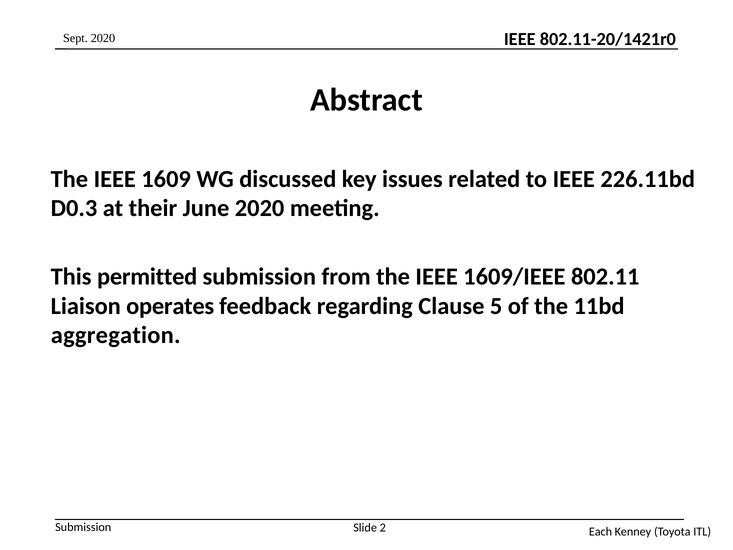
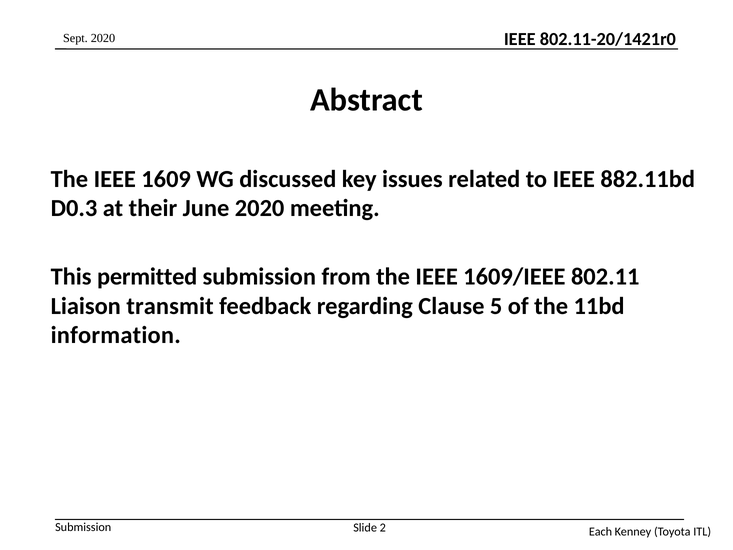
226.11bd: 226.11bd -> 882.11bd
operates: operates -> transmit
aggregation: aggregation -> information
